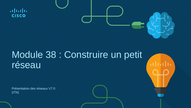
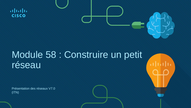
38: 38 -> 58
